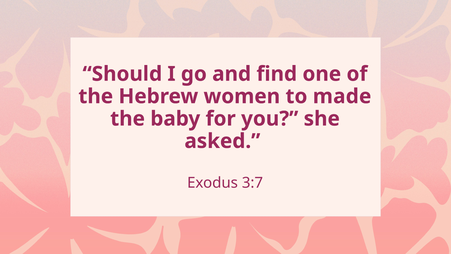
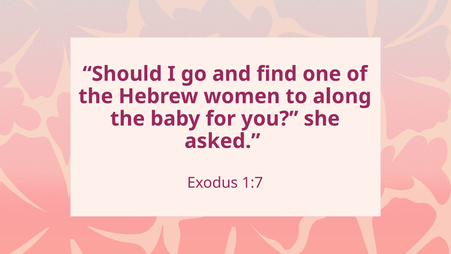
made: made -> along
3:7: 3:7 -> 1:7
